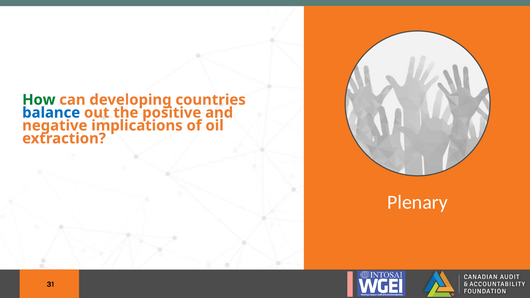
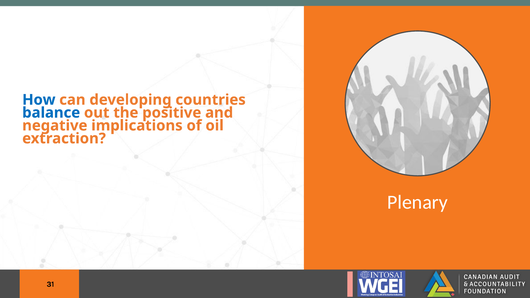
How colour: green -> blue
